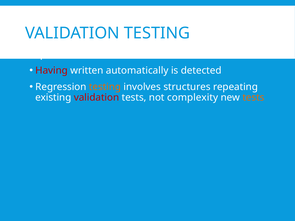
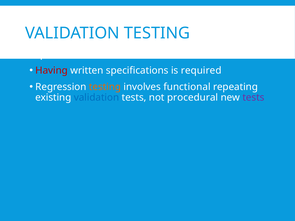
written automatically: automatically -> specifications
detected: detected -> required
structures: structures -> functional
validation at (97, 98) colour: red -> blue
complexity: complexity -> procedural
tests at (253, 98) colour: orange -> purple
